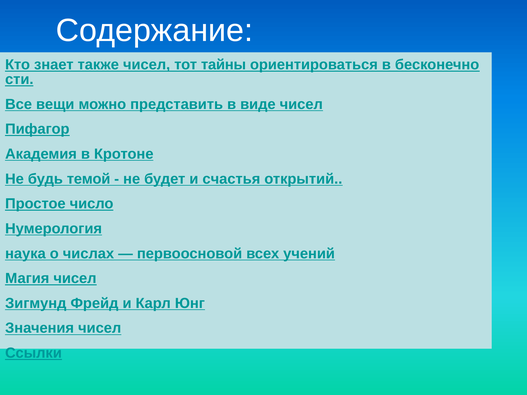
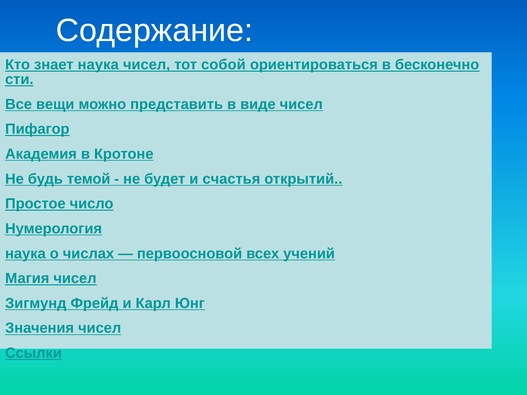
знает также: также -> наука
тайны: тайны -> собой
